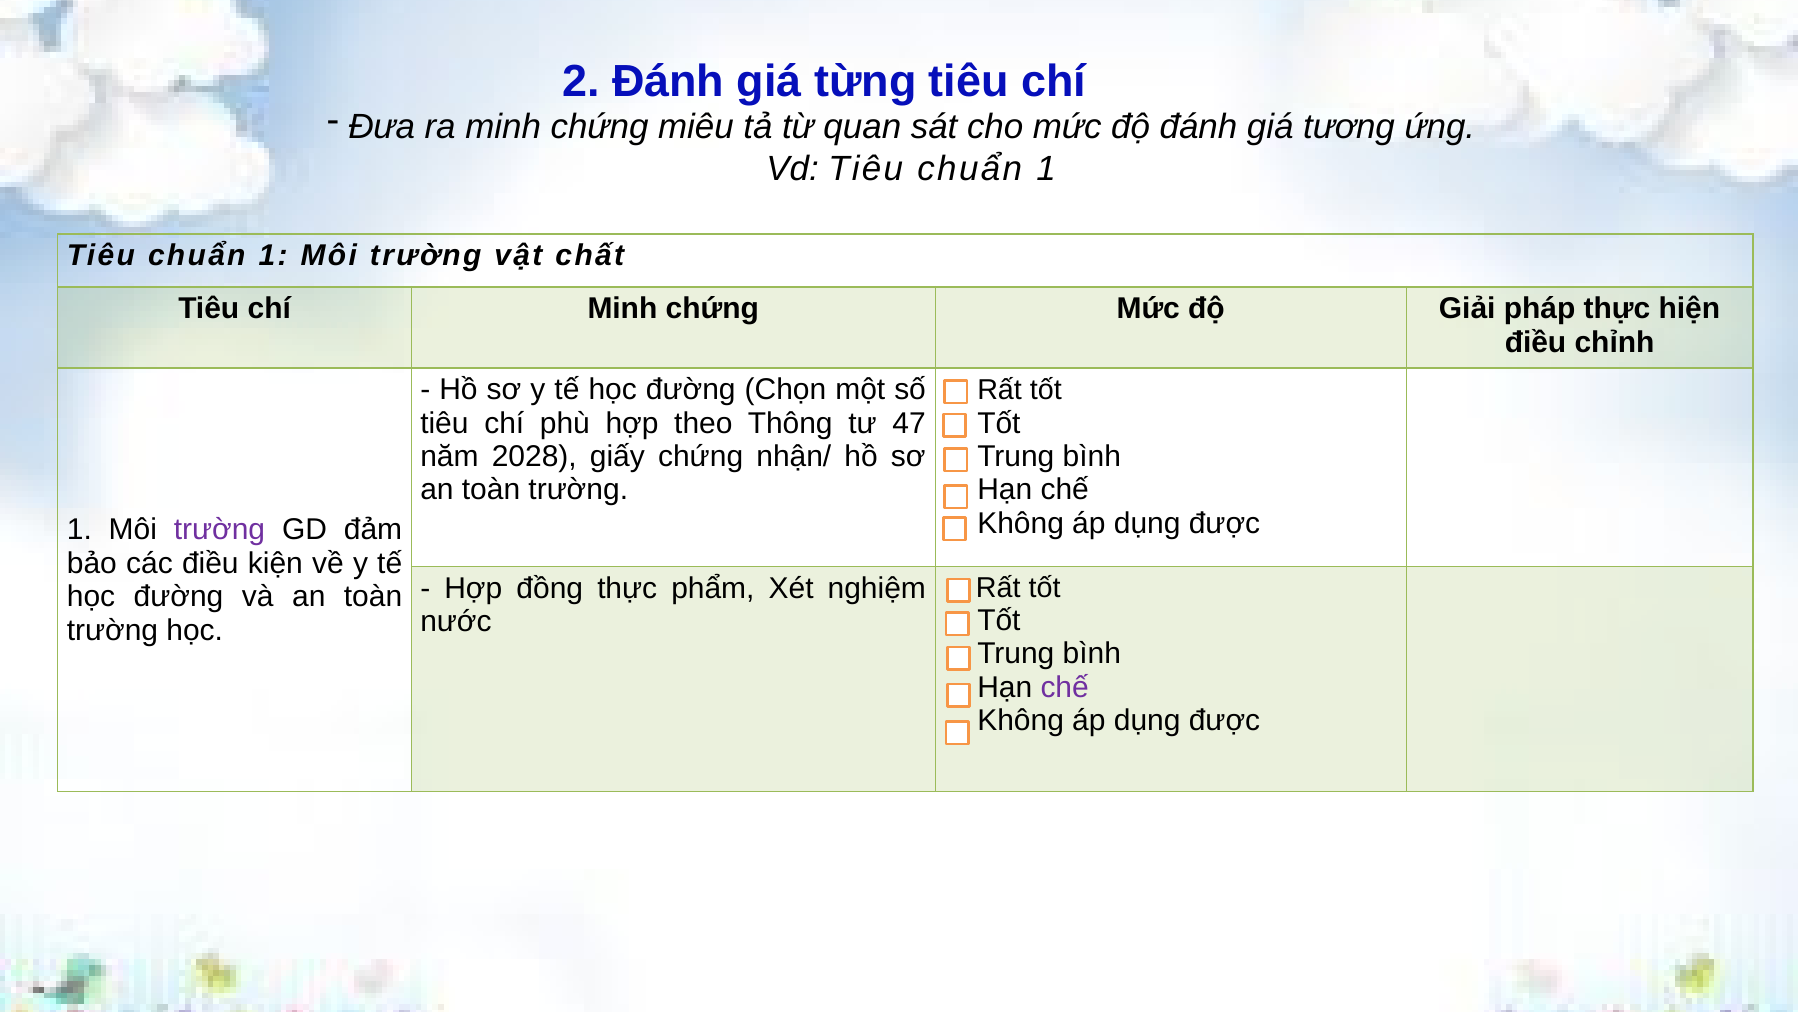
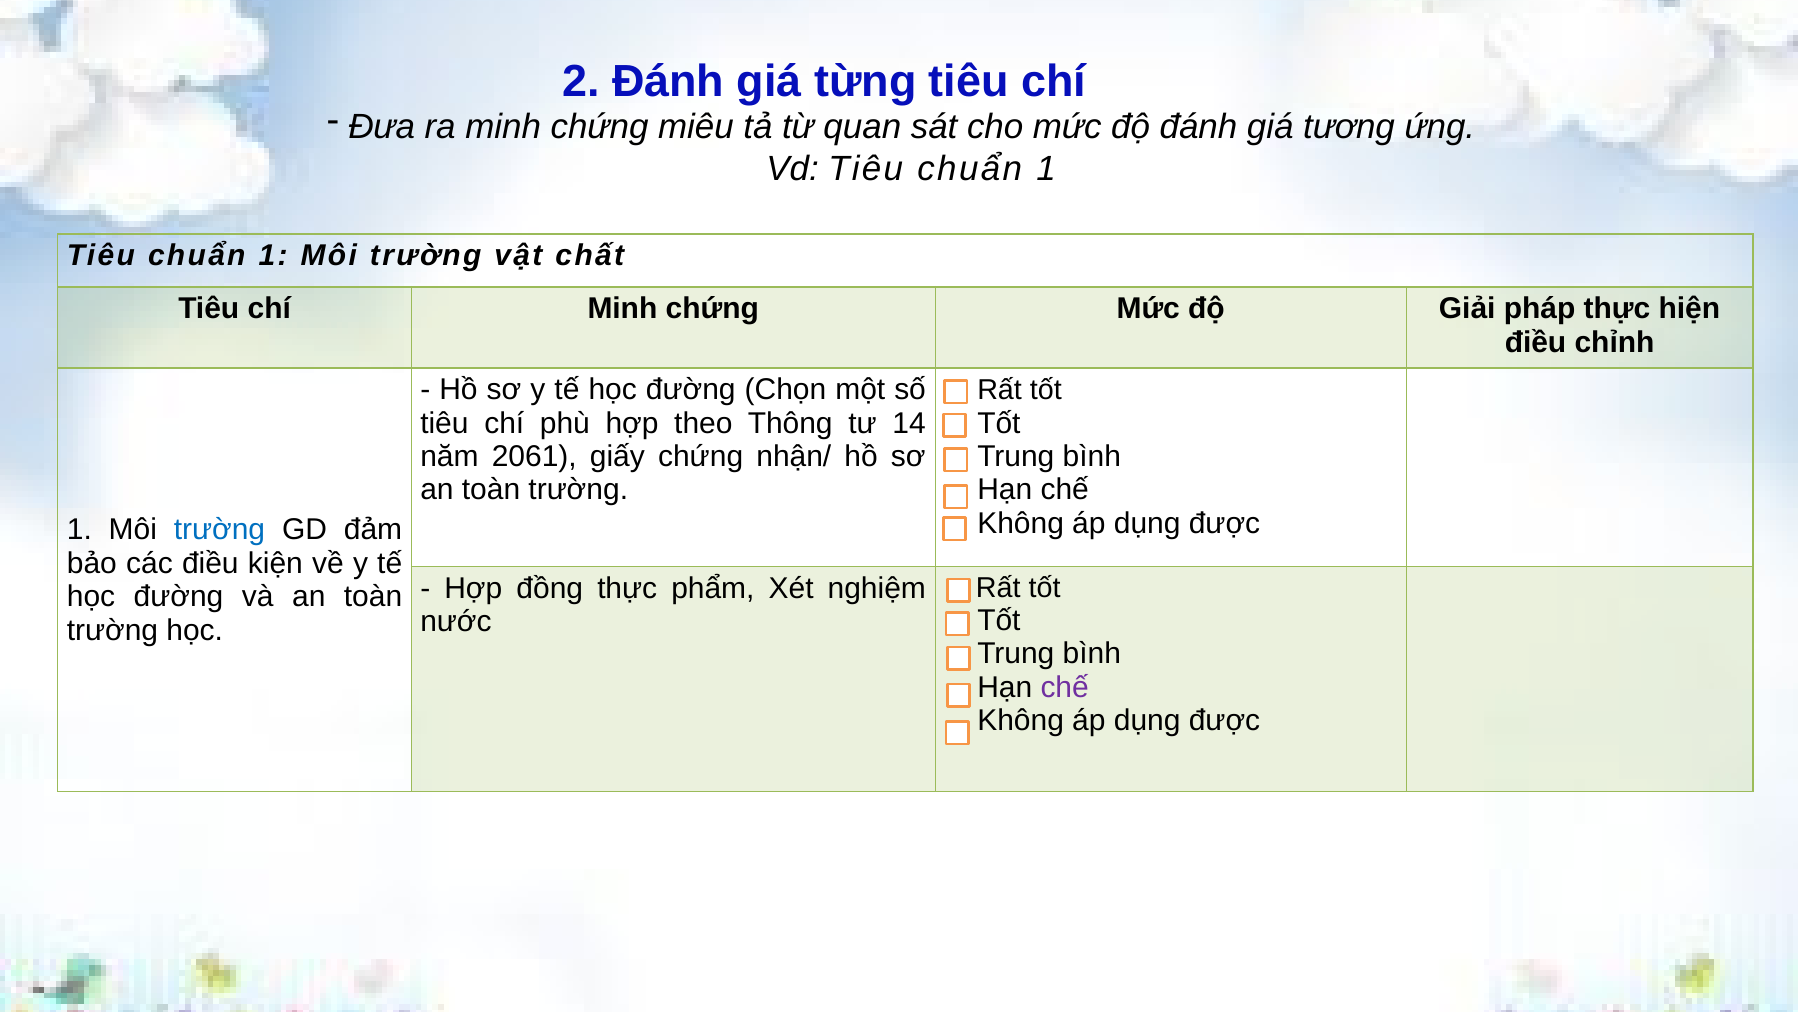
47: 47 -> 14
2028: 2028 -> 2061
trường at (220, 530) colour: purple -> blue
